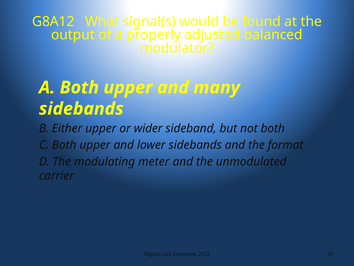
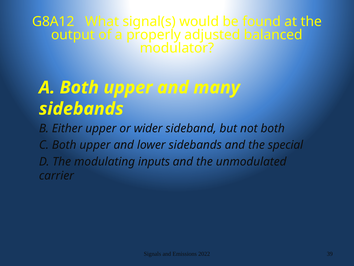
format: format -> special
meter: meter -> inputs
